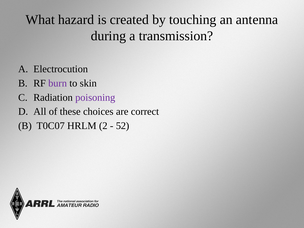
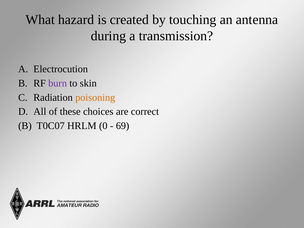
poisoning colour: purple -> orange
2: 2 -> 0
52: 52 -> 69
